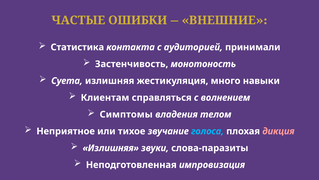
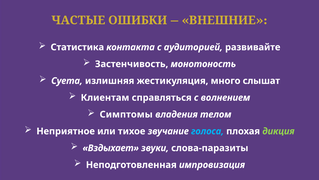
принимали: принимали -> развивайте
навыки: навыки -> слышат
дикция colour: pink -> light green
Излишняя at (111, 148): Излишняя -> Вздыхает
